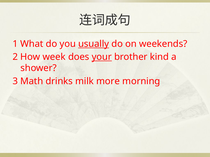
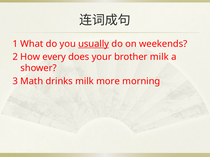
week: week -> every
your underline: present -> none
brother kind: kind -> milk
